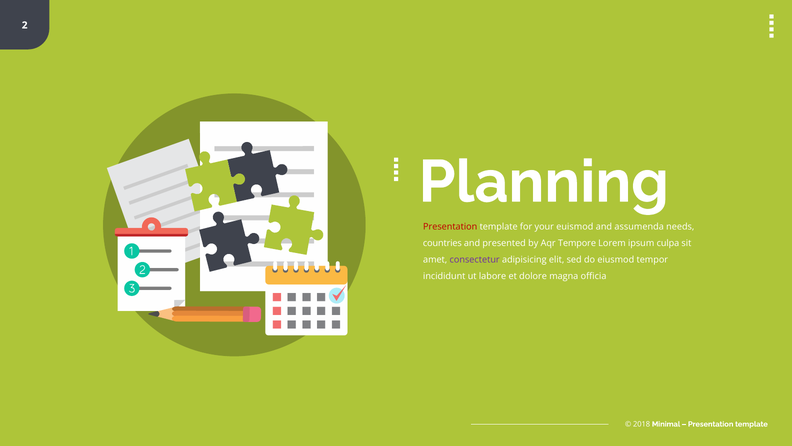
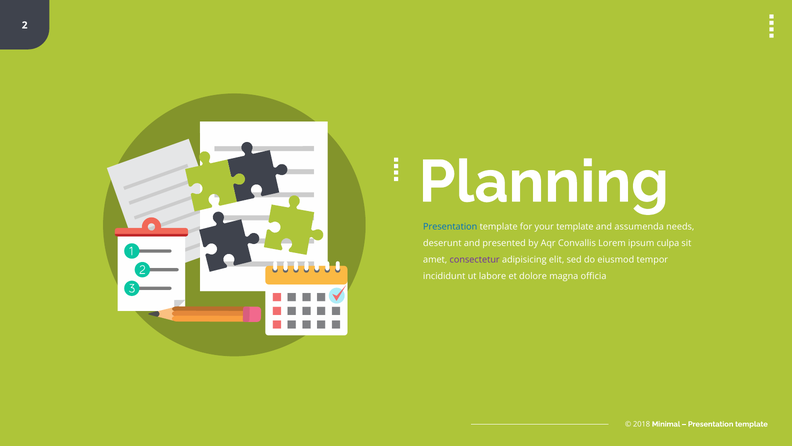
Presentation at (450, 227) colour: red -> blue
your euismod: euismod -> template
countries: countries -> deserunt
Tempore: Tempore -> Convallis
